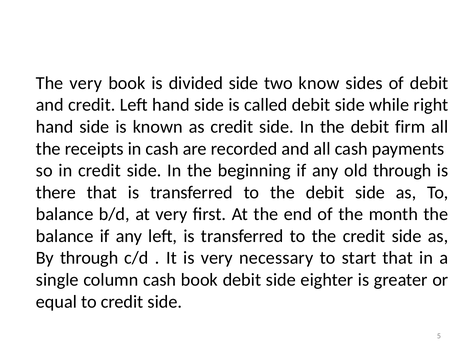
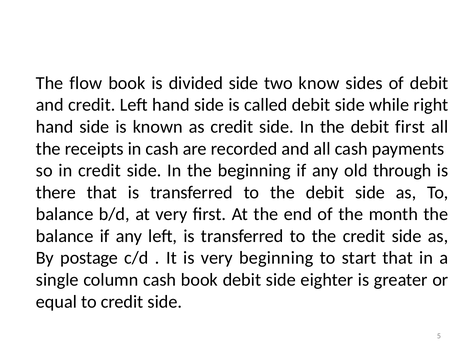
The very: very -> flow
debit firm: firm -> first
By through: through -> postage
very necessary: necessary -> beginning
